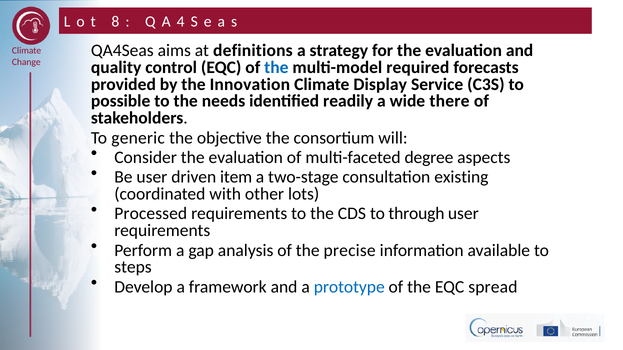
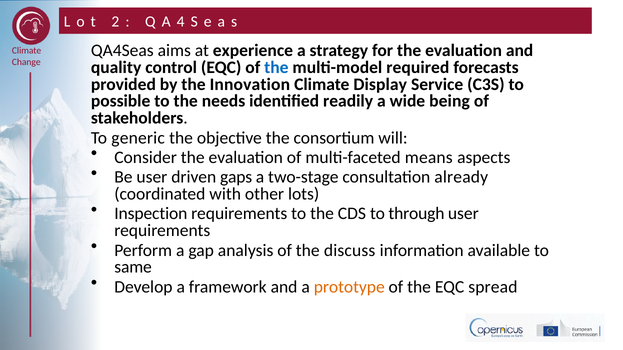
8: 8 -> 2
definitions: definitions -> experience
there: there -> being
degree: degree -> means
item: item -> gaps
existing: existing -> already
Processed: Processed -> Inspection
precise: precise -> discuss
steps: steps -> same
prototype colour: blue -> orange
